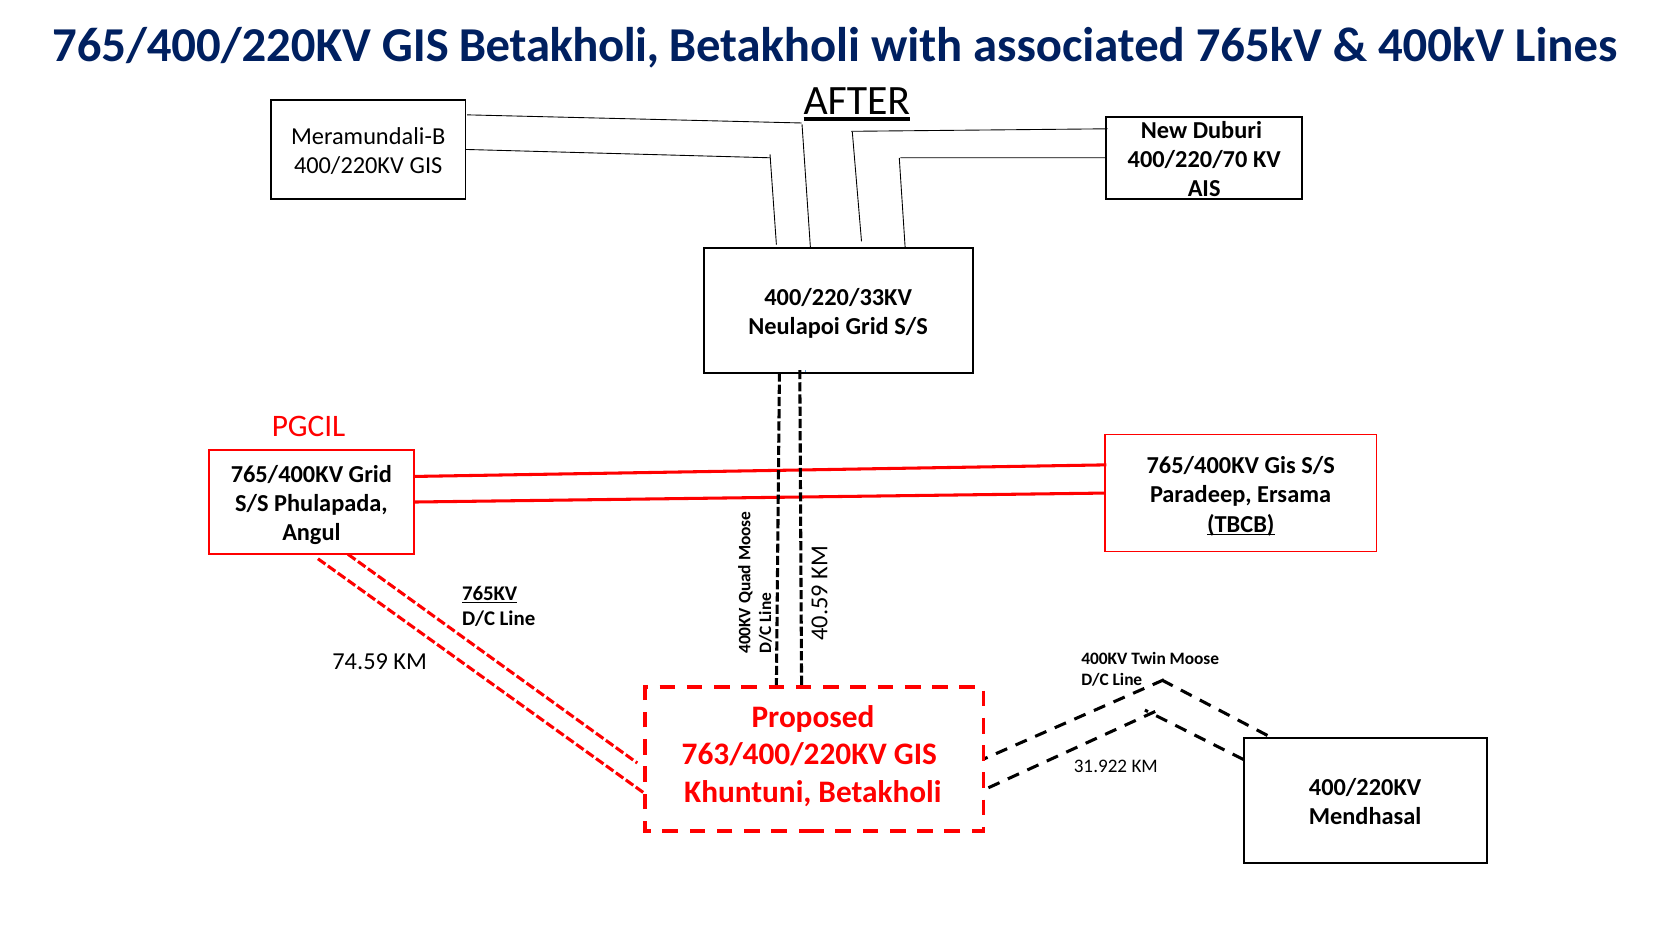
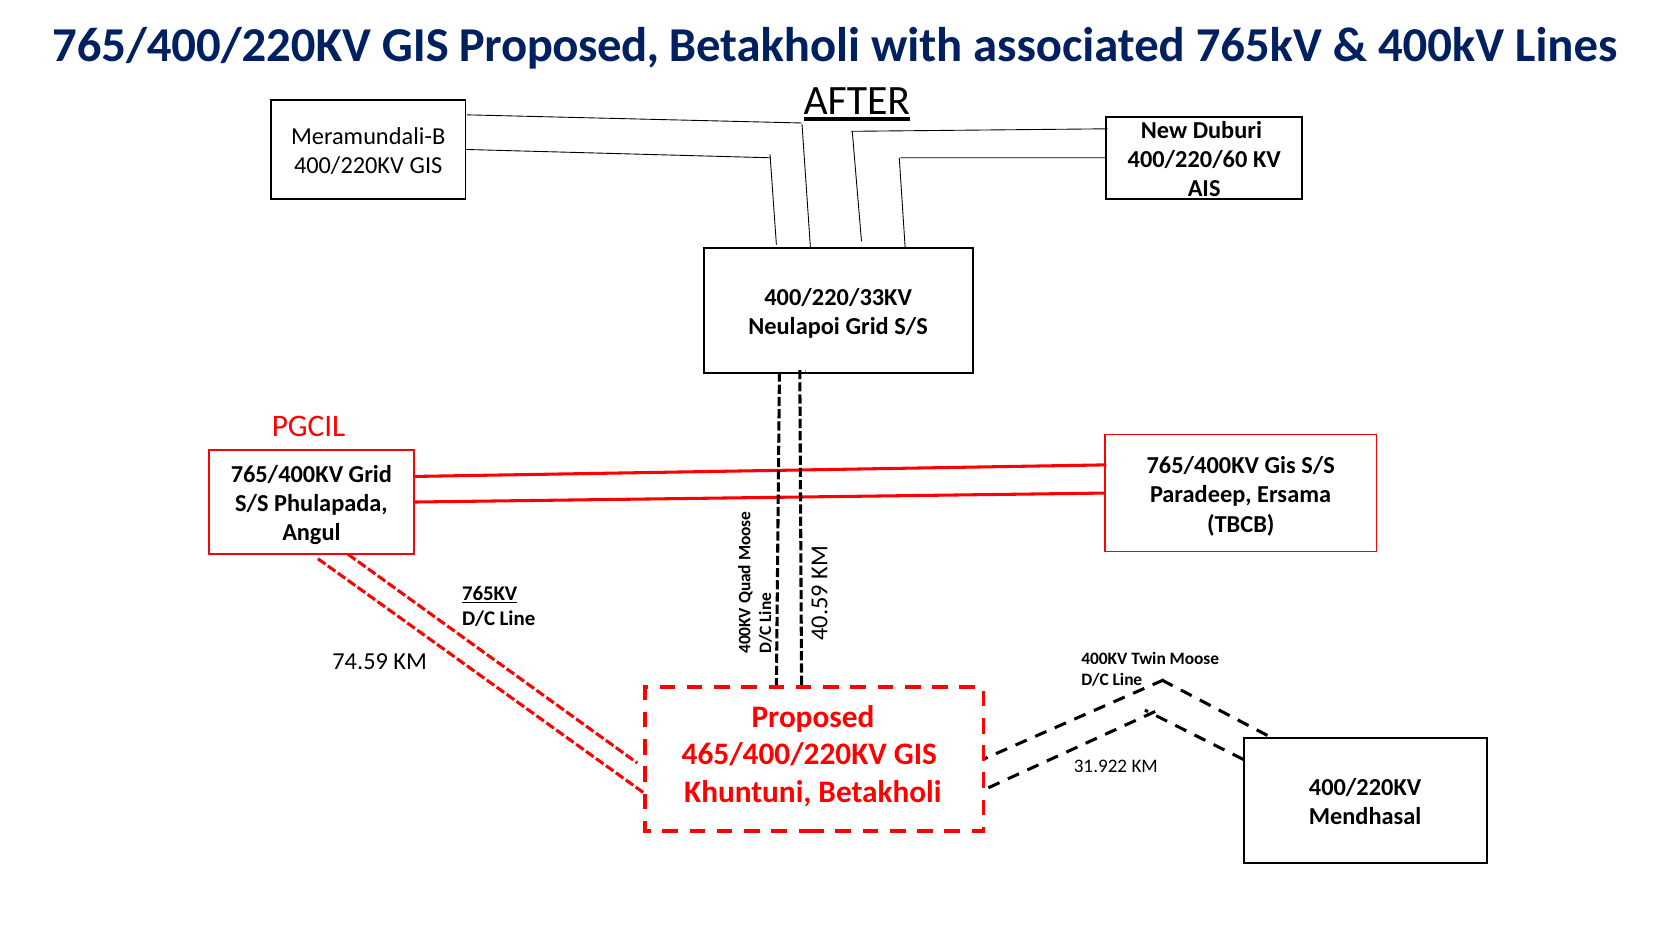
GIS Betakholi: Betakholi -> Proposed
400/220/70: 400/220/70 -> 400/220/60
TBCB underline: present -> none
763/400/220KV: 763/400/220KV -> 465/400/220KV
